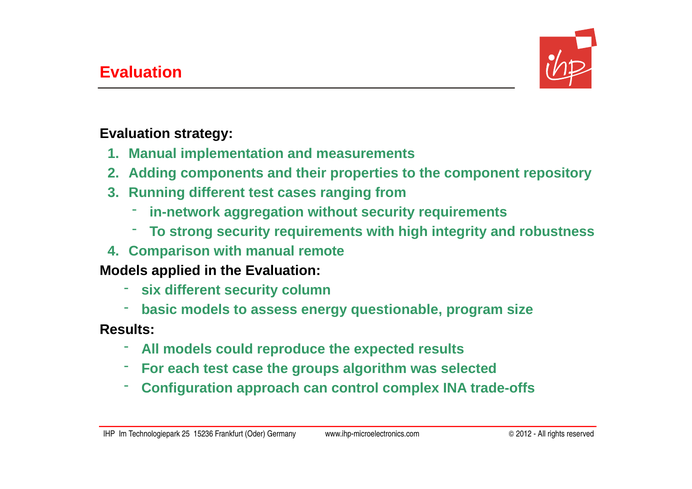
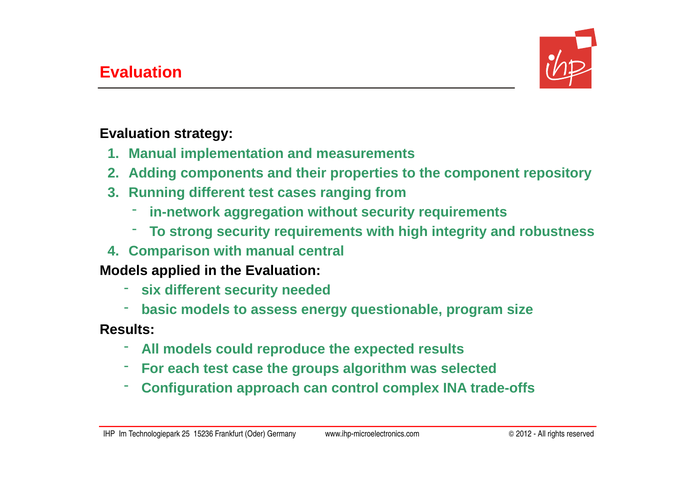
remote: remote -> central
column: column -> needed
